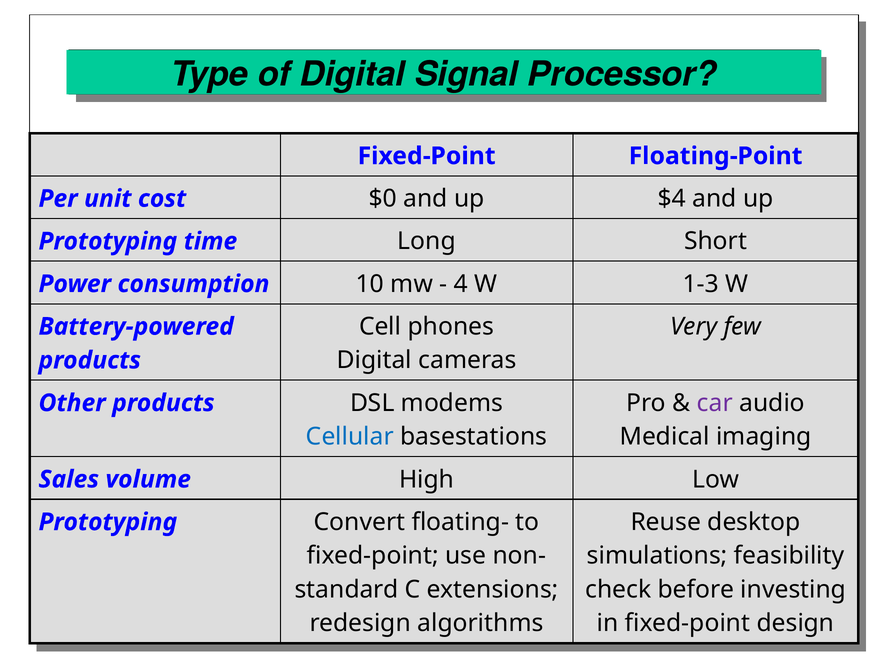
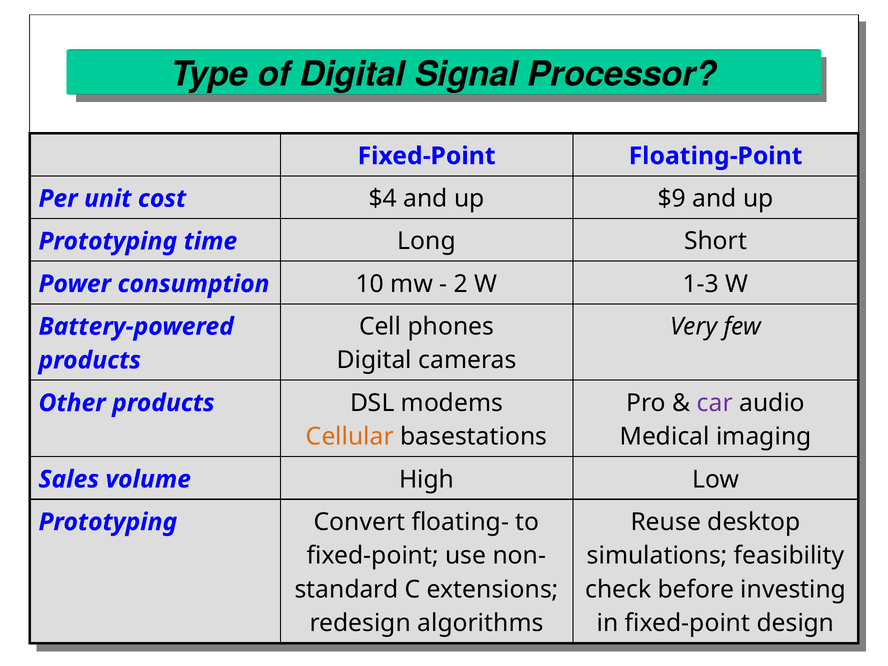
$0: $0 -> $4
$4: $4 -> $9
4 at (461, 284): 4 -> 2
Cellular colour: blue -> orange
